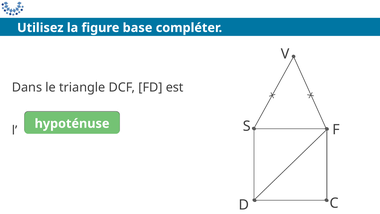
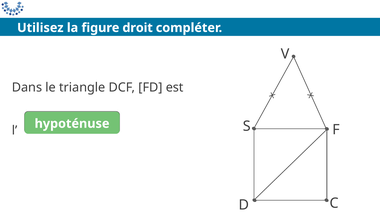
base: base -> droit
